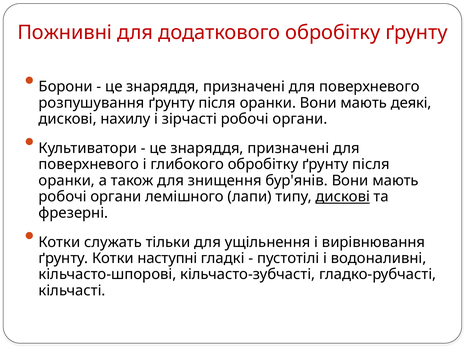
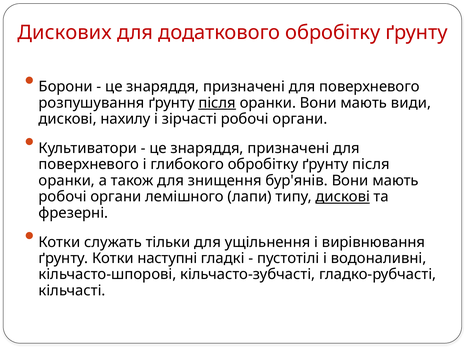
Пожнивні: Пожнивні -> Дискових
після at (217, 103) underline: none -> present
деякі: деякі -> види
